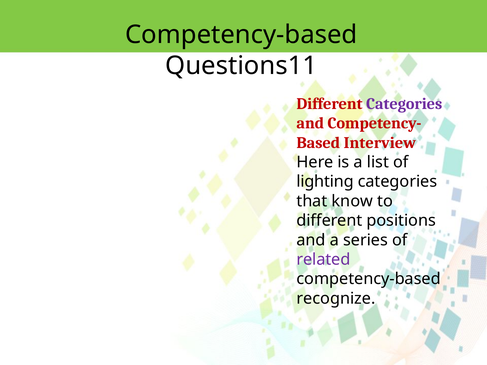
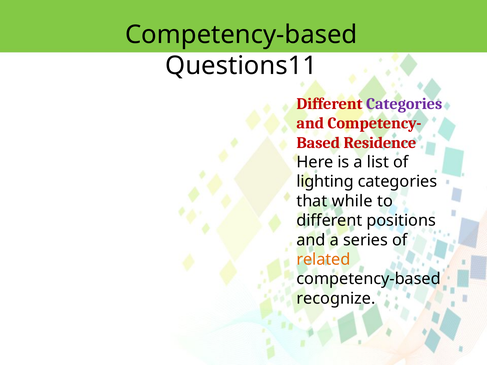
Interview: Interview -> Residence
know: know -> while
related colour: purple -> orange
